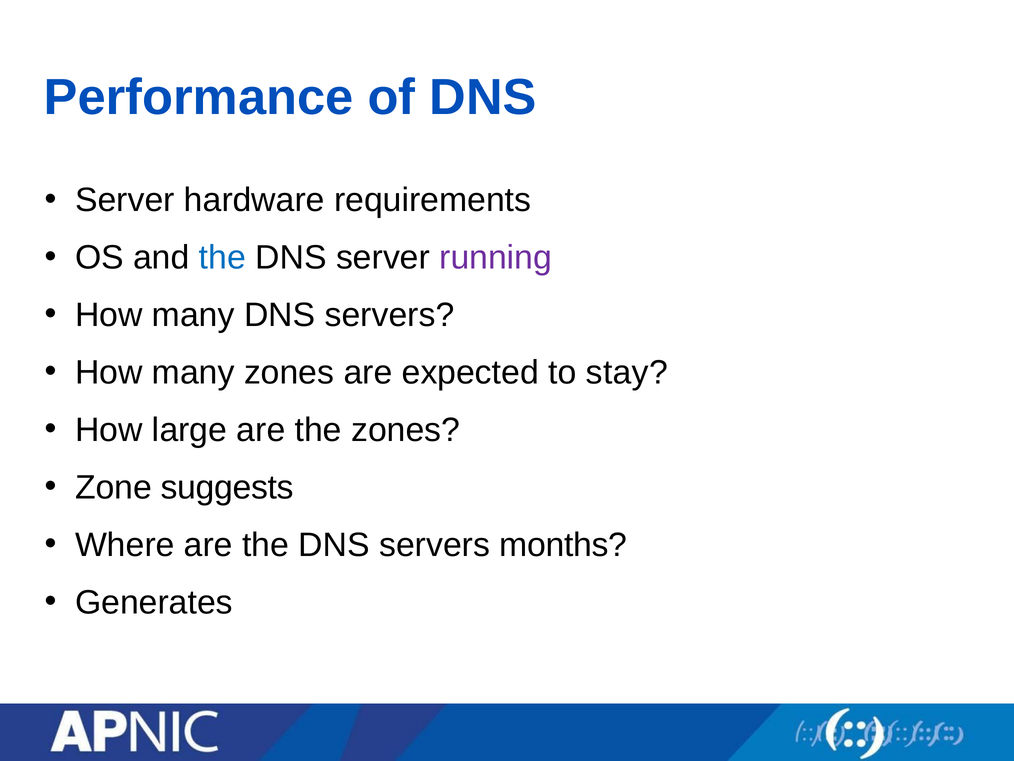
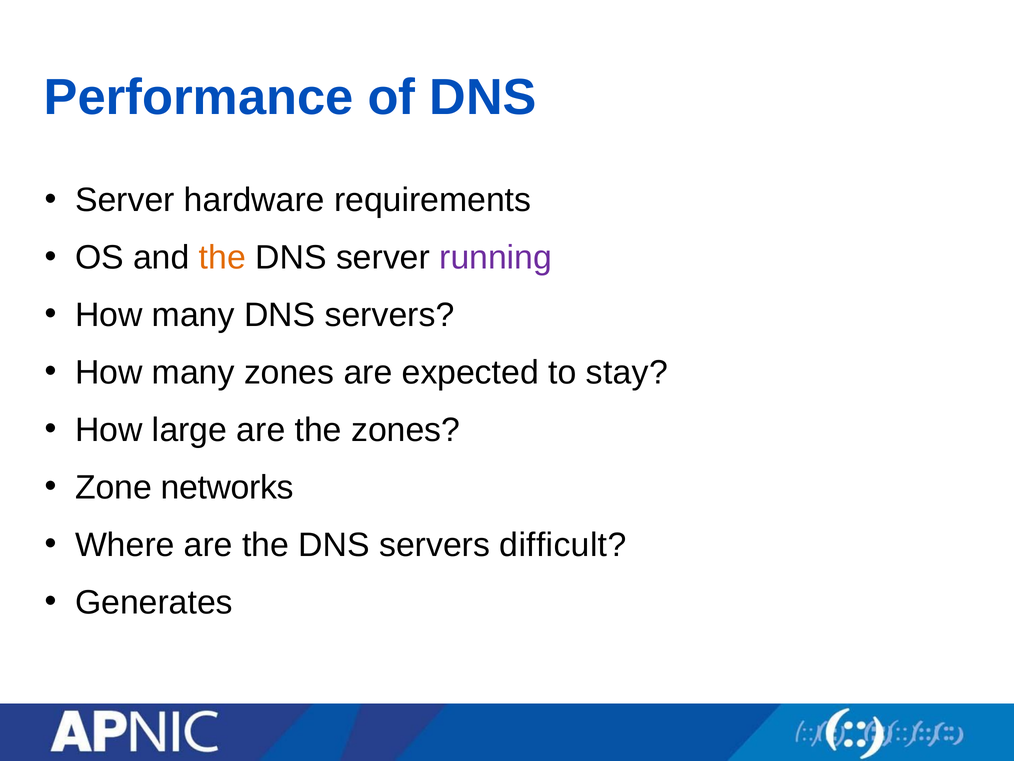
the at (222, 258) colour: blue -> orange
suggests: suggests -> networks
months: months -> difficult
